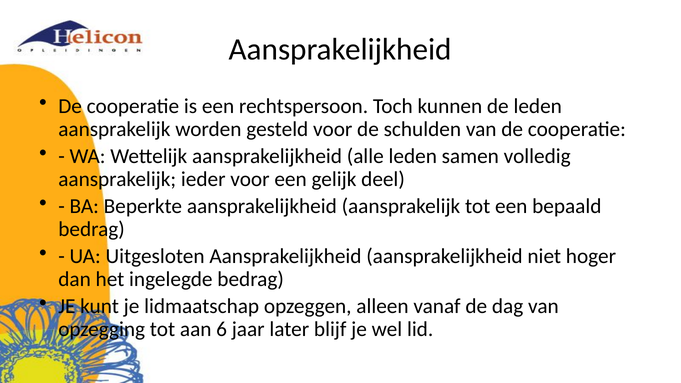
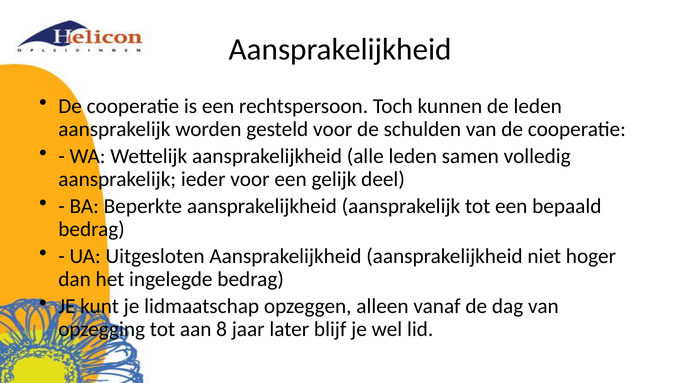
6: 6 -> 8
